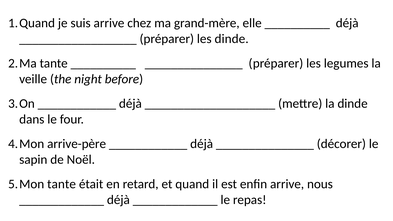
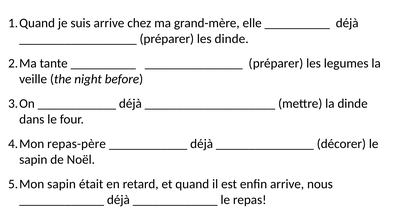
arrive-père: arrive-père -> repas-père
tante at (62, 184): tante -> sapin
